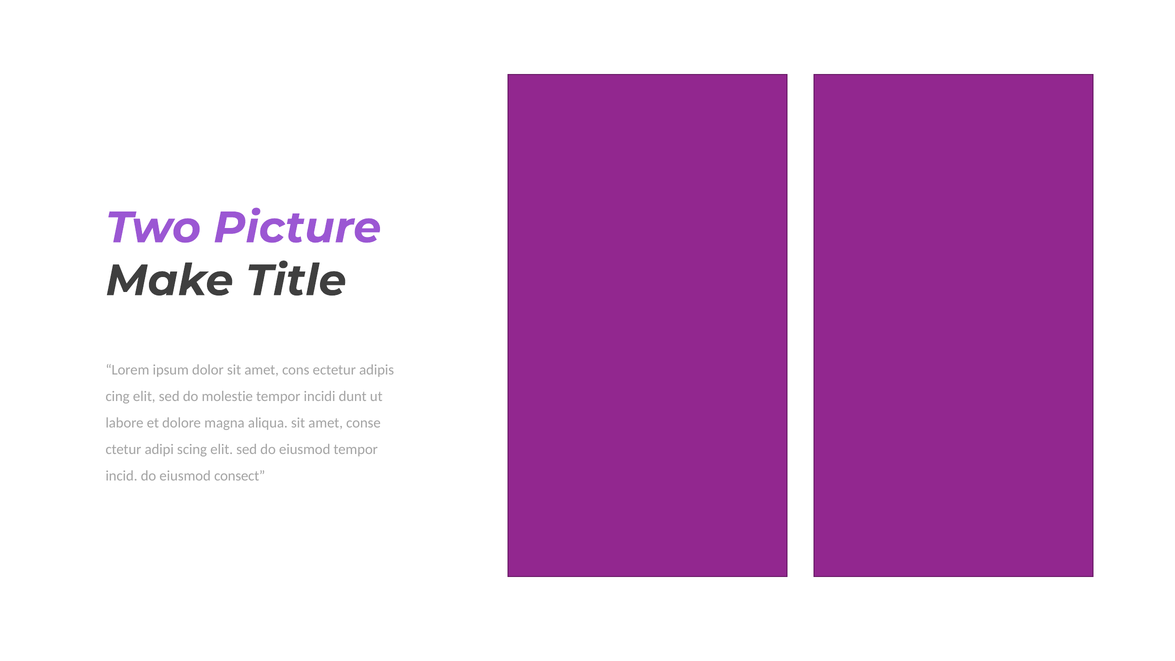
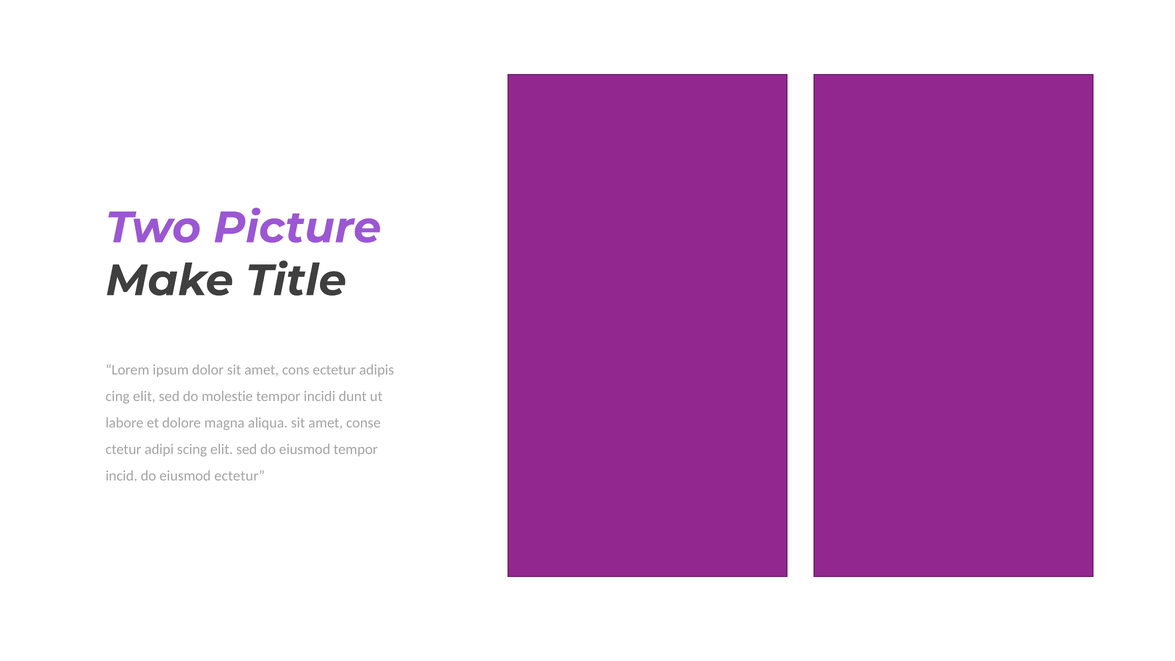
eiusmod consect: consect -> ectetur
